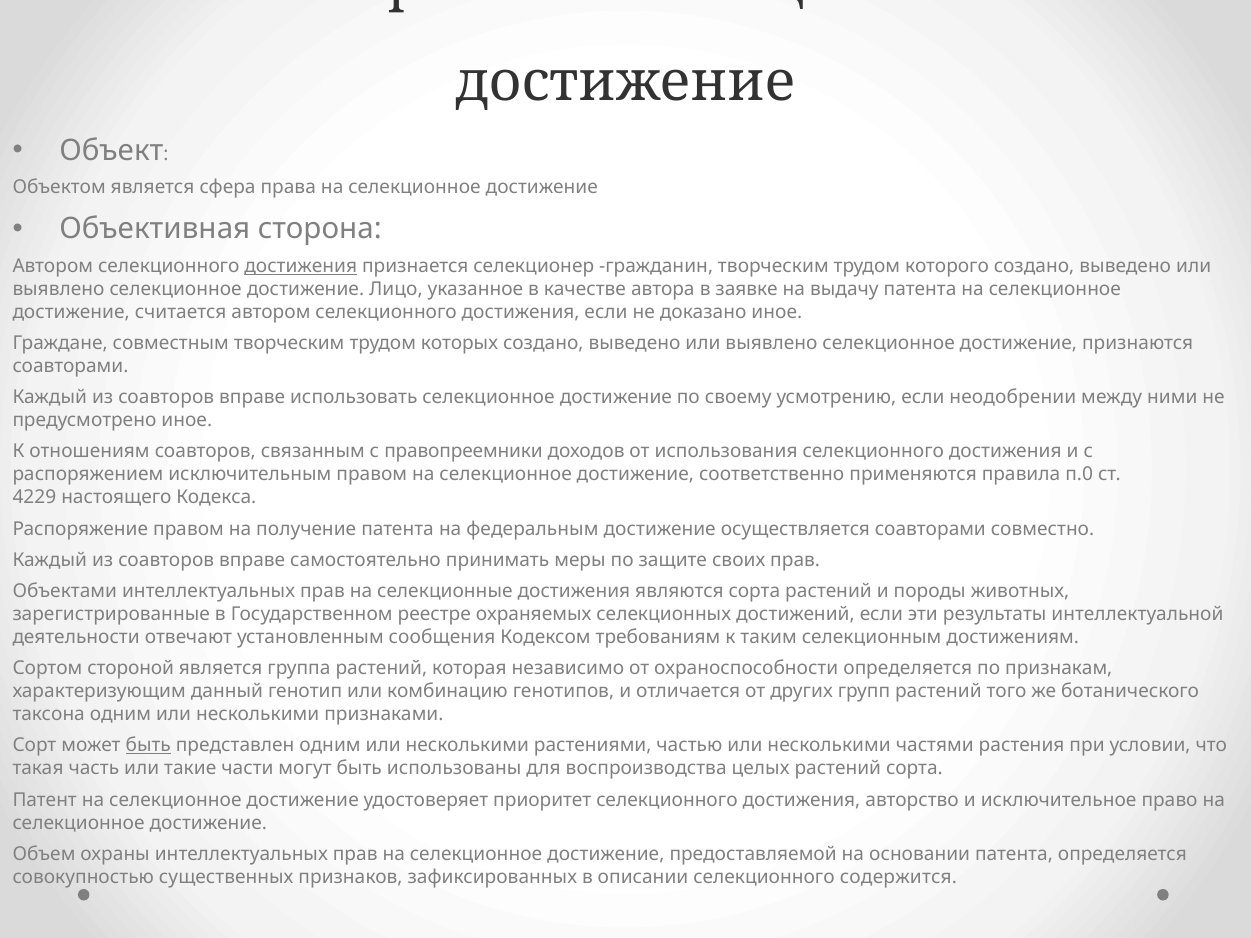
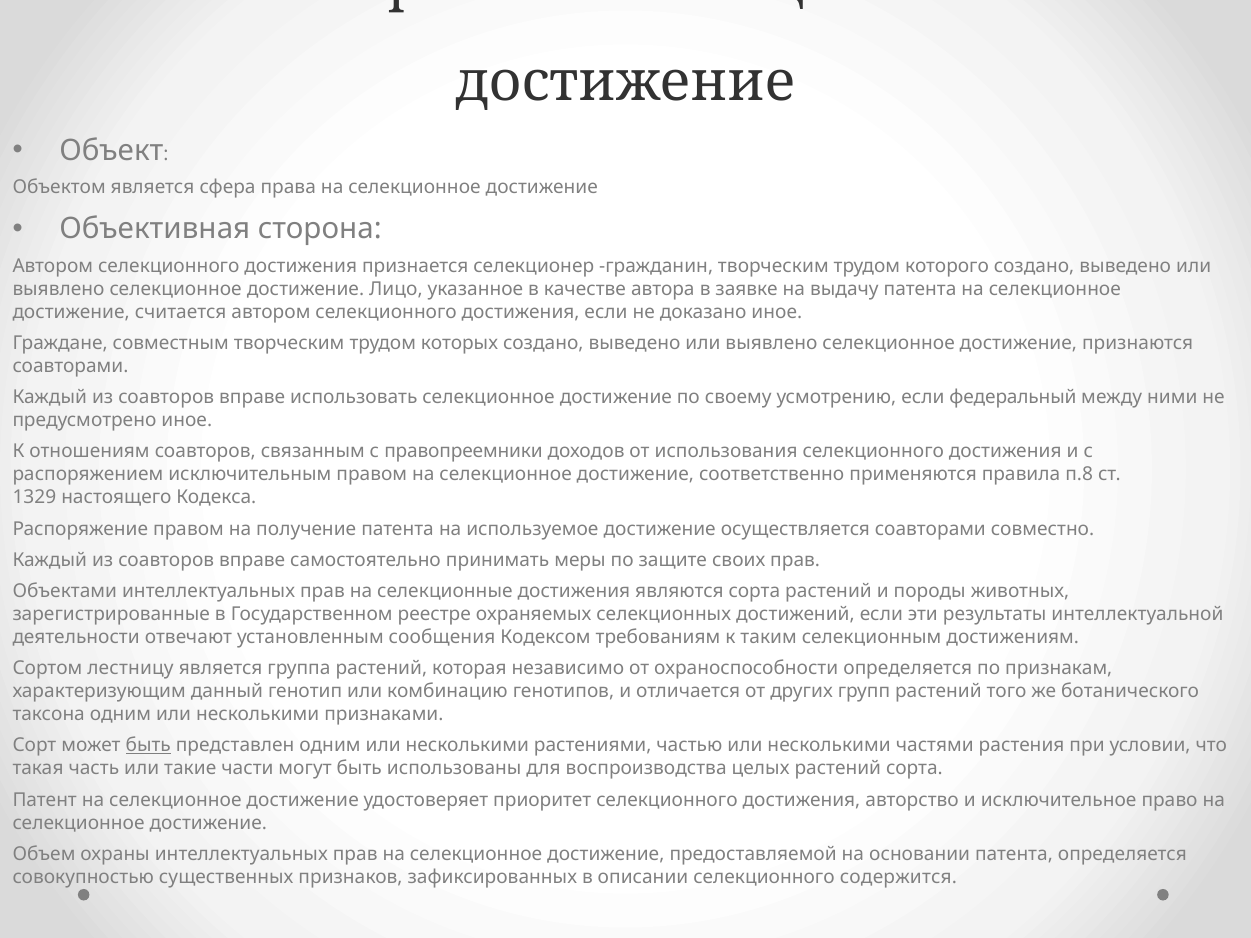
достижения at (301, 266) underline: present -> none
неодобрении: неодобрении -> федеральный
п.0: п.0 -> п.8
4229: 4229 -> 1329
федеральным: федеральным -> используемое
стороной: стороной -> лестницу
